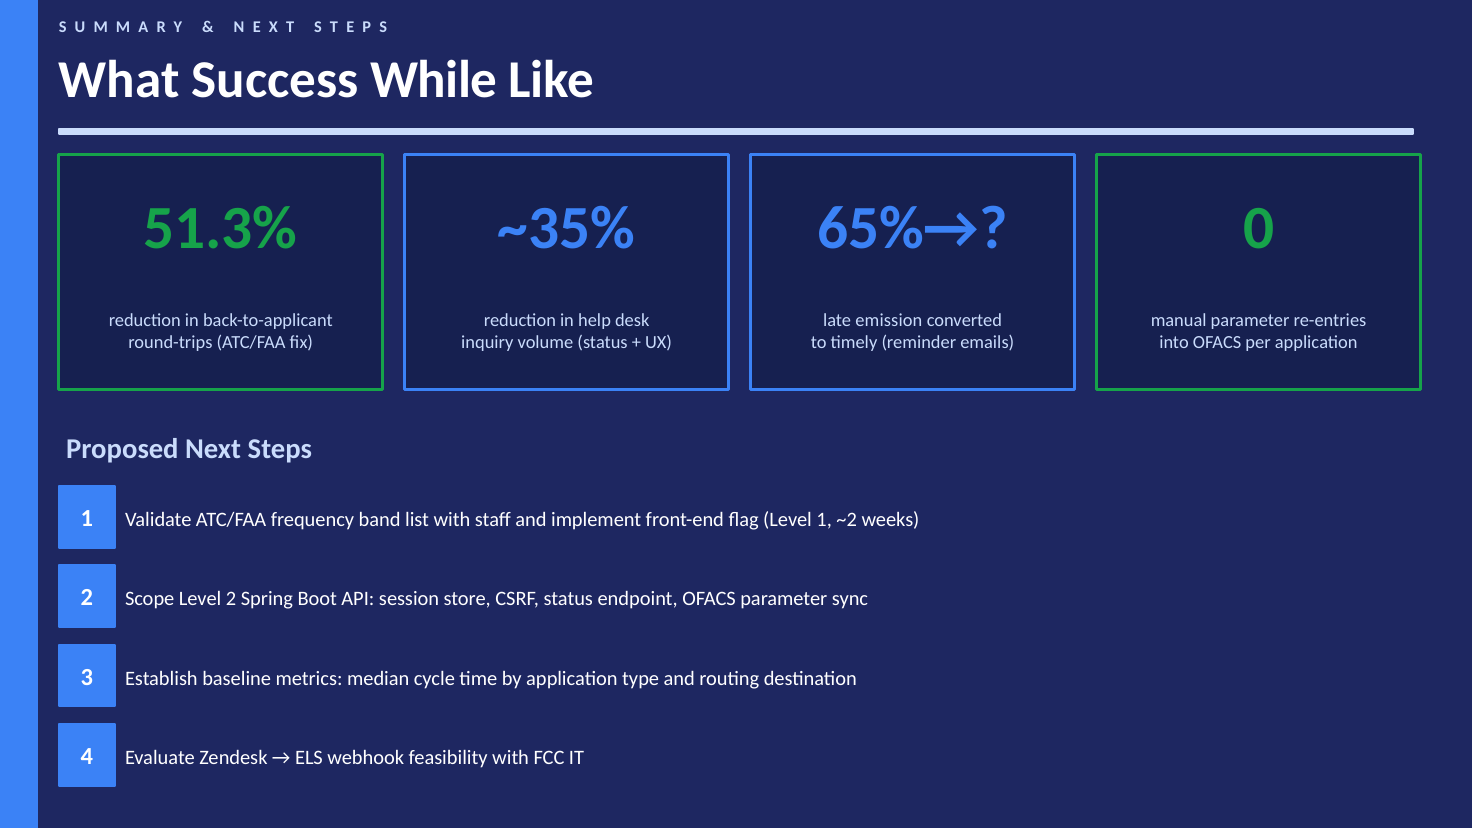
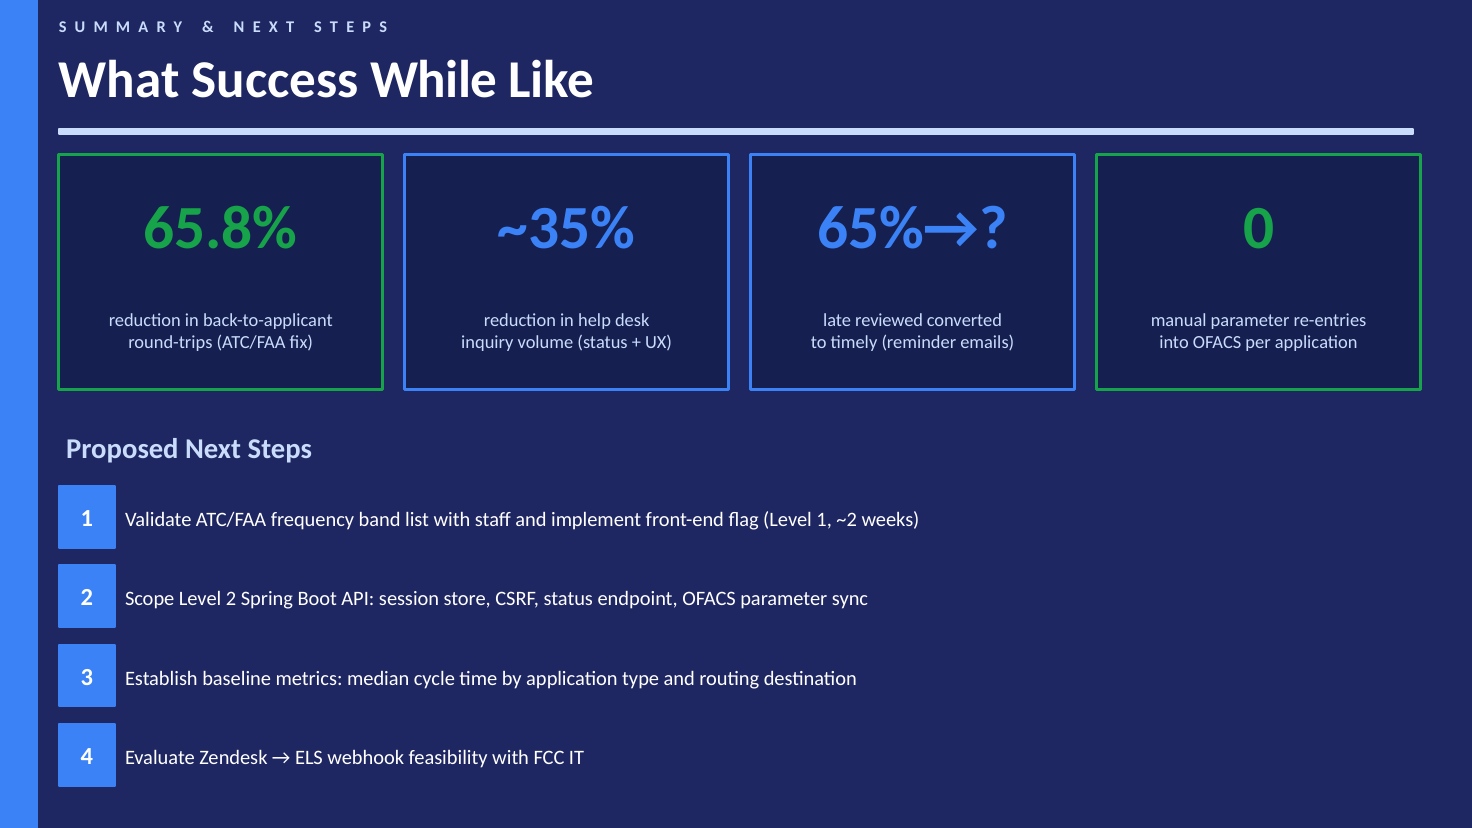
51.3%: 51.3% -> 65.8%
emission: emission -> reviewed
